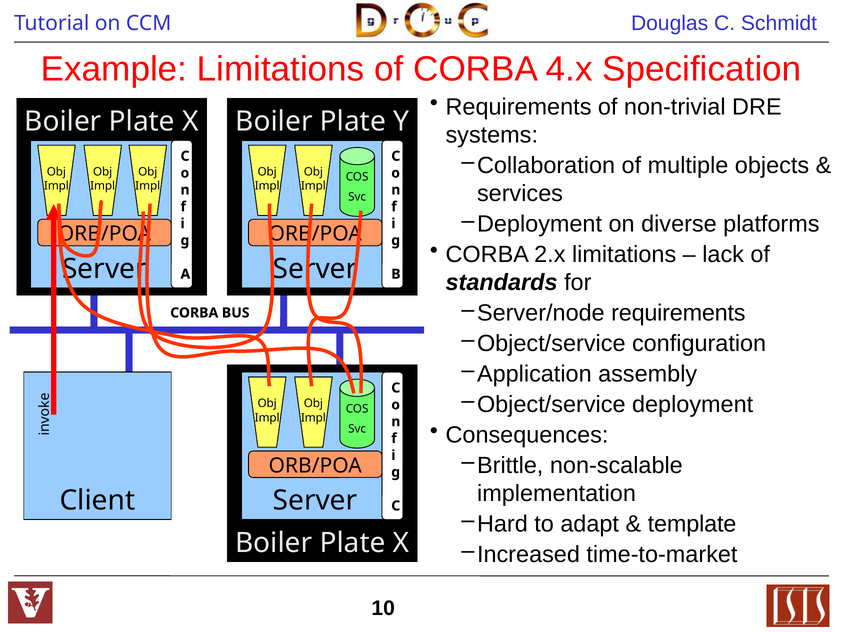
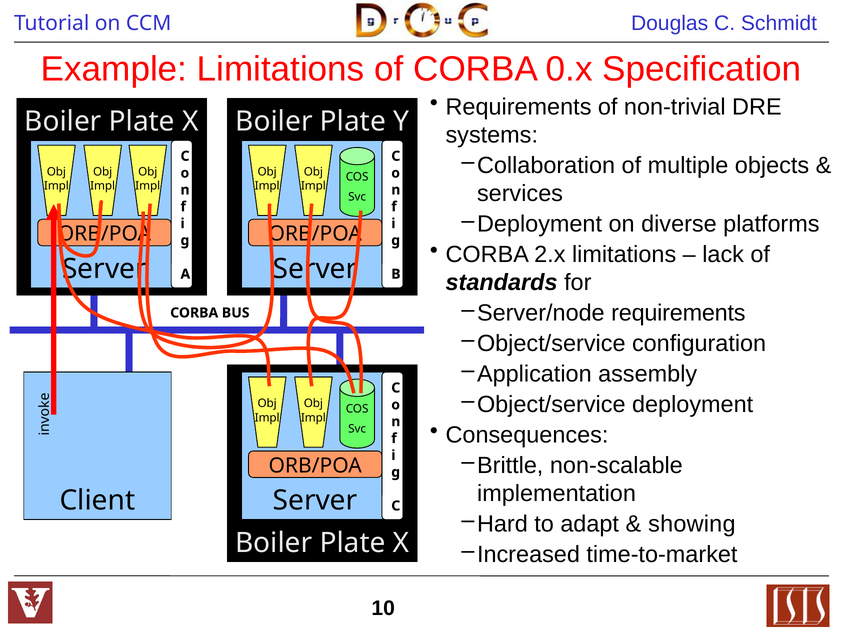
4.x: 4.x -> 0.x
template: template -> showing
